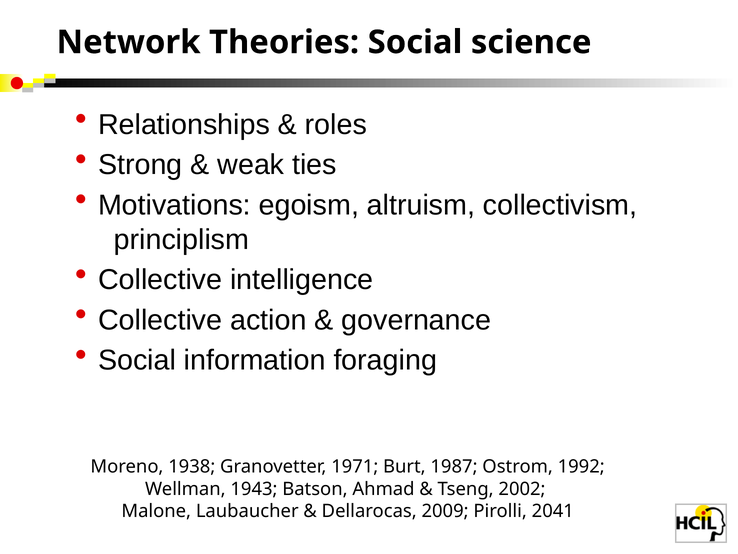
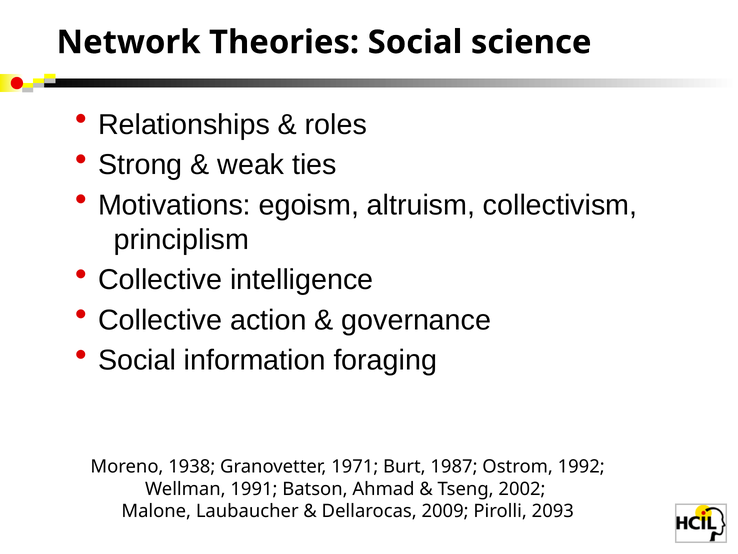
1943: 1943 -> 1991
2041: 2041 -> 2093
